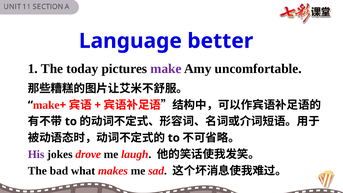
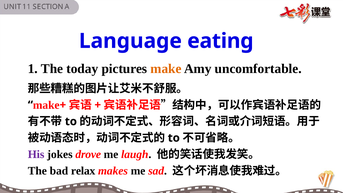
better: better -> eating
make at (166, 69) colour: purple -> orange
what: what -> relax
